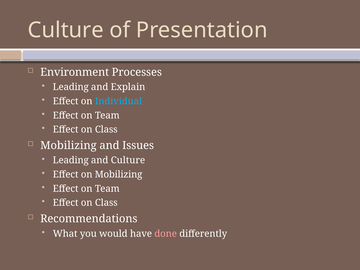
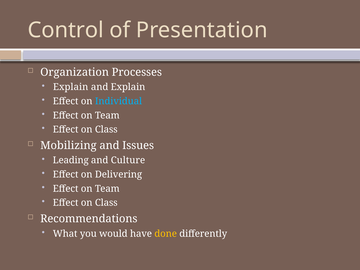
Culture at (66, 30): Culture -> Control
Environment: Environment -> Organization
Leading at (71, 87): Leading -> Explain
on Mobilizing: Mobilizing -> Delivering
done colour: pink -> yellow
